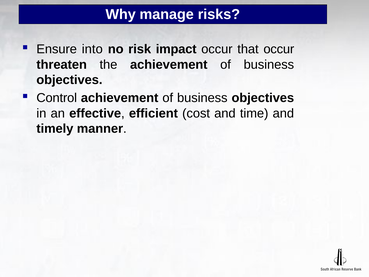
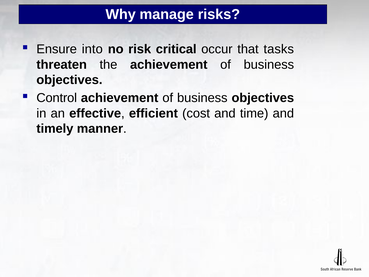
impact: impact -> critical
that occur: occur -> tasks
